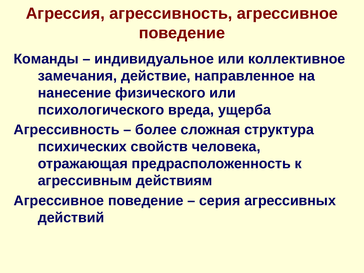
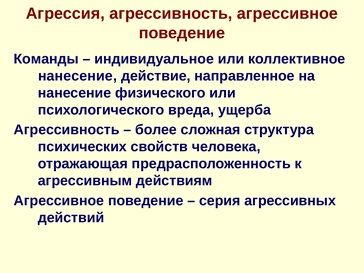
замечания at (78, 76): замечания -> нанесение
